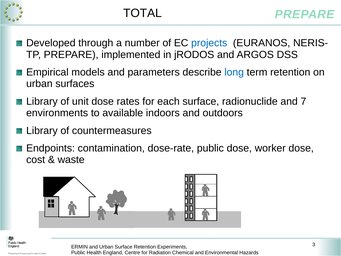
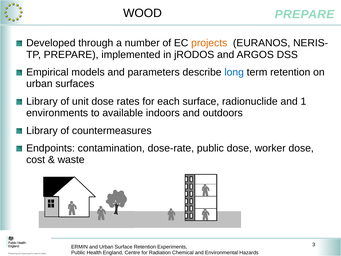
TOTAL: TOTAL -> WOOD
projects colour: blue -> orange
7: 7 -> 1
